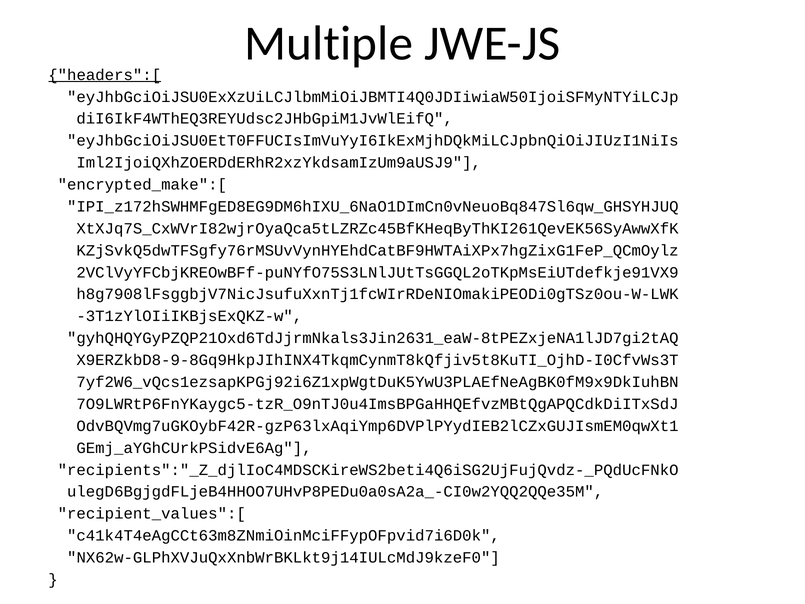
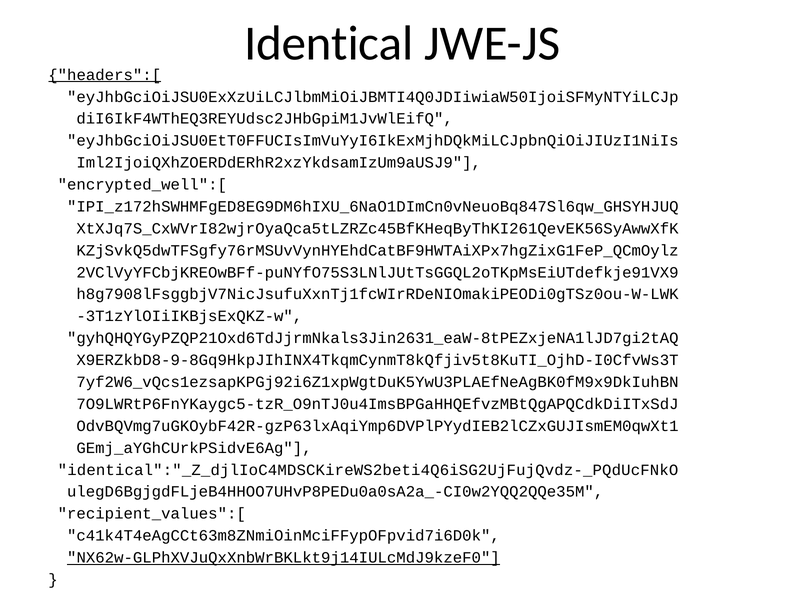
Multiple: Multiple -> Identical
encrypted_make":[: encrypted_make":[ -> encrypted_well":[
recipients":"_Z_djlIoC4MDSCKireWS2beti4Q6iSG2UjFujQvdz-_PQdUcFNkO: recipients":"_Z_djlIoC4MDSCKireWS2beti4Q6iSG2UjFujQvdz-_PQdUcFNkO -> identical":"_Z_djlIoC4MDSCKireWS2beti4Q6iSG2UjFujQvdz-_PQdUcFNkO
NX62w-GLPhXVJuQxXnbWrBKLkt9j14IULcMdJ9kzeF0 underline: none -> present
